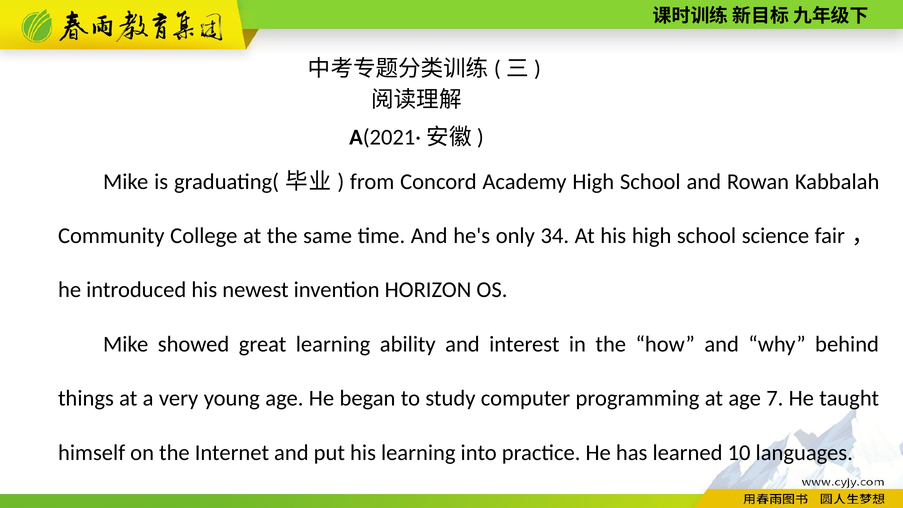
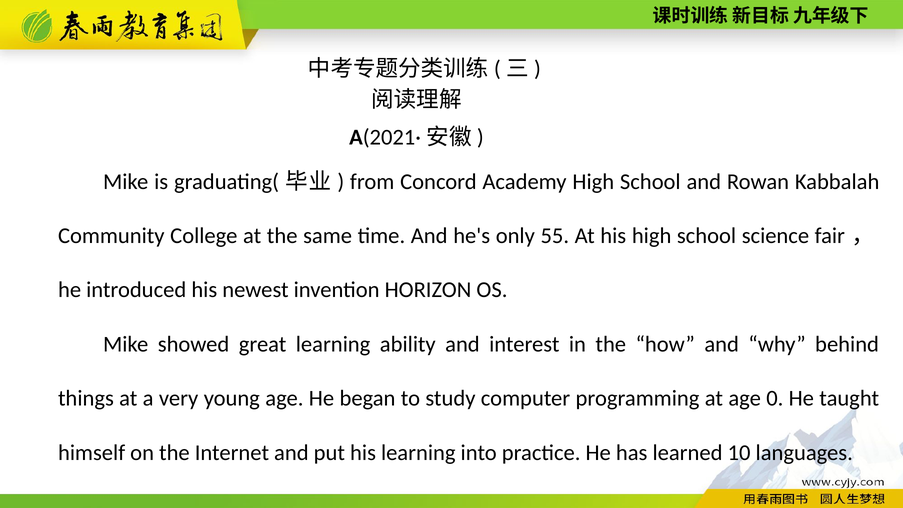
34: 34 -> 55
7: 7 -> 0
